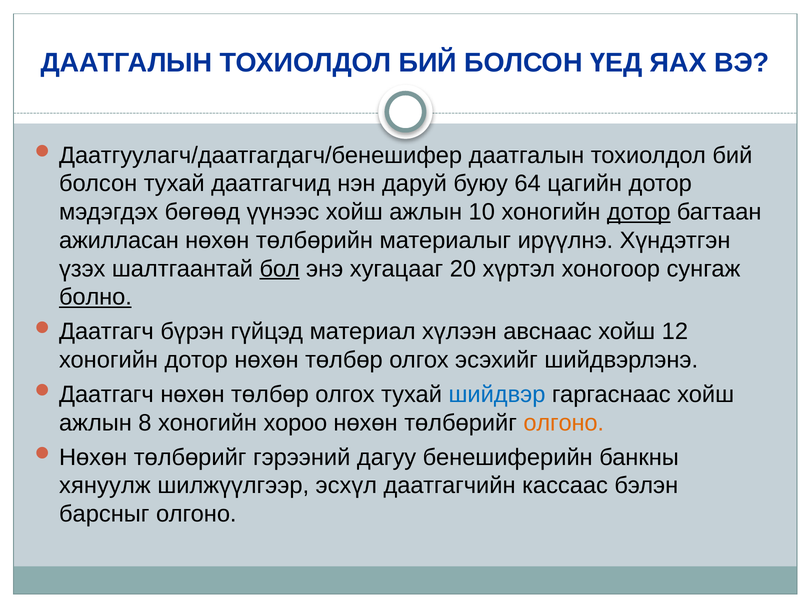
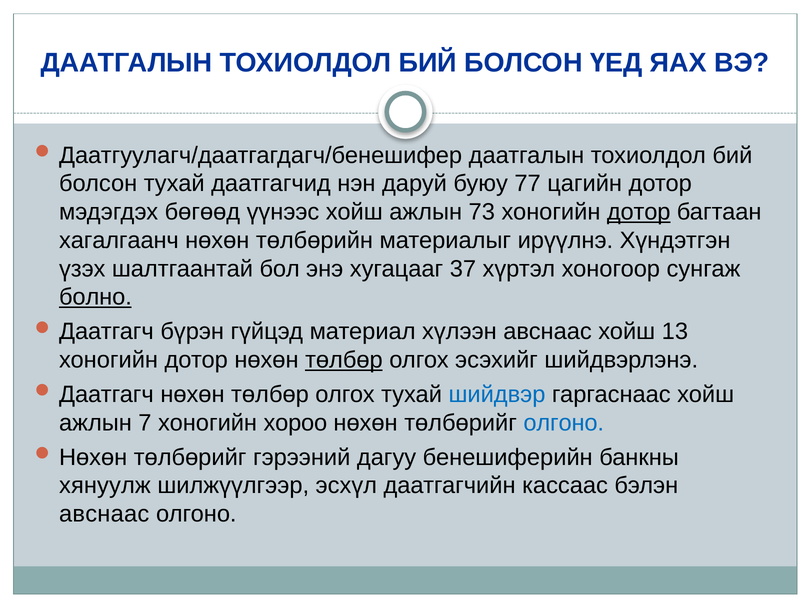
64: 64 -> 77
10: 10 -> 73
ажилласан: ажилласан -> хагалгаанч
бол underline: present -> none
20: 20 -> 37
12: 12 -> 13
төлбөр at (344, 360) underline: none -> present
8: 8 -> 7
олгоно at (564, 423) colour: orange -> blue
барсныг at (104, 514): барсныг -> авснаас
